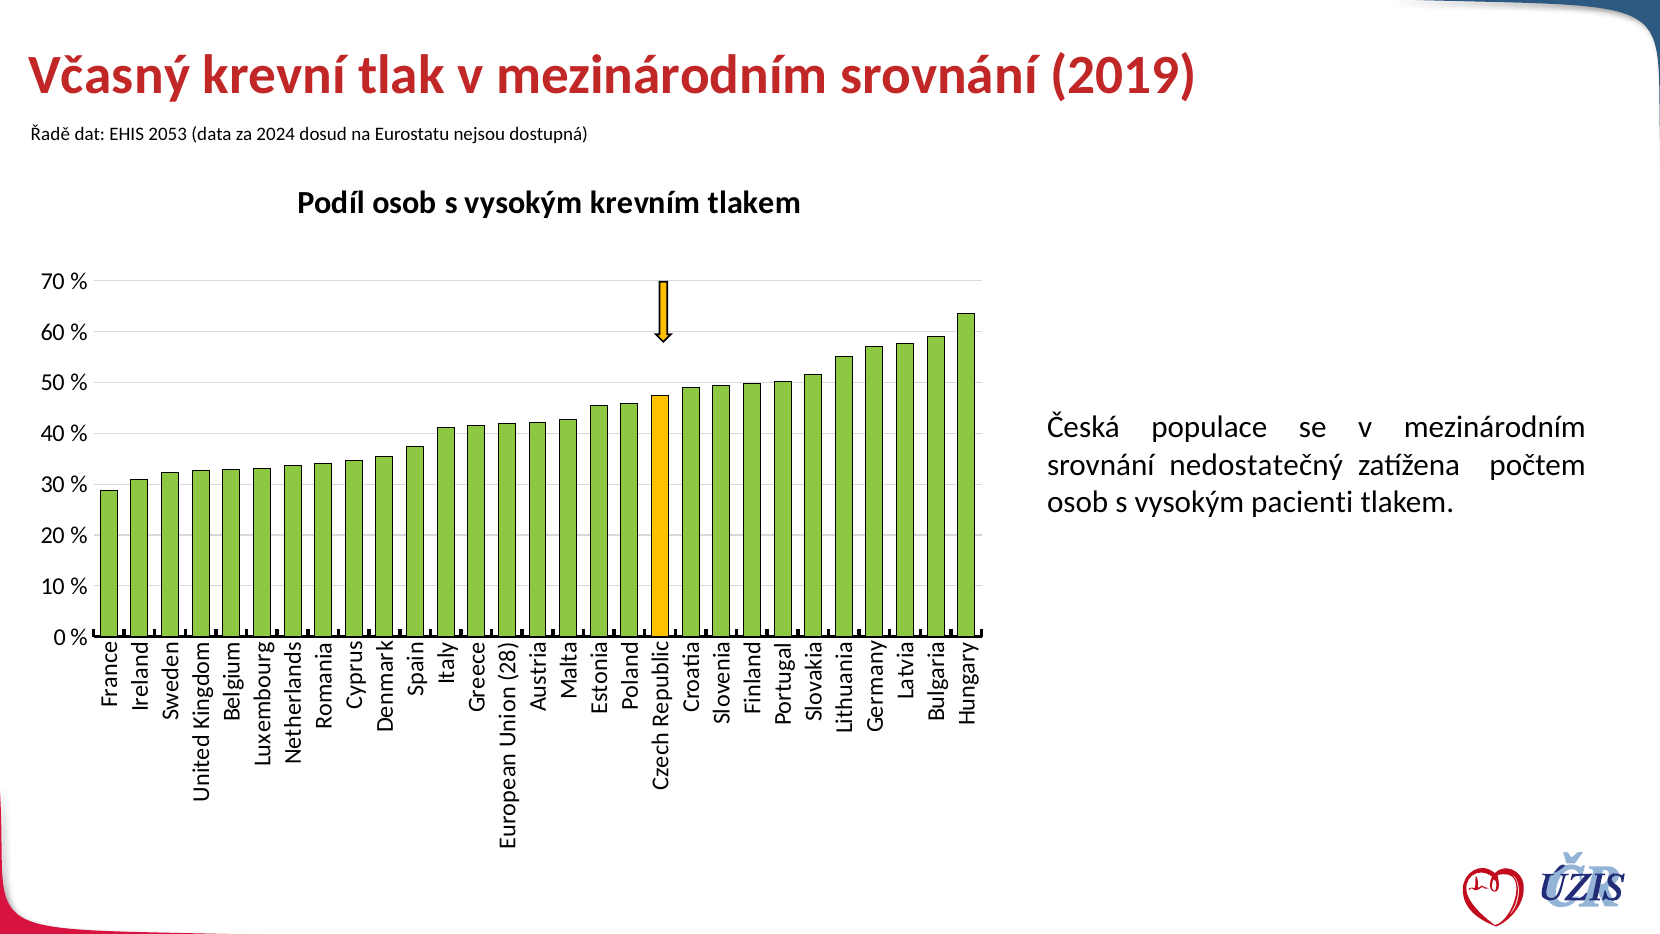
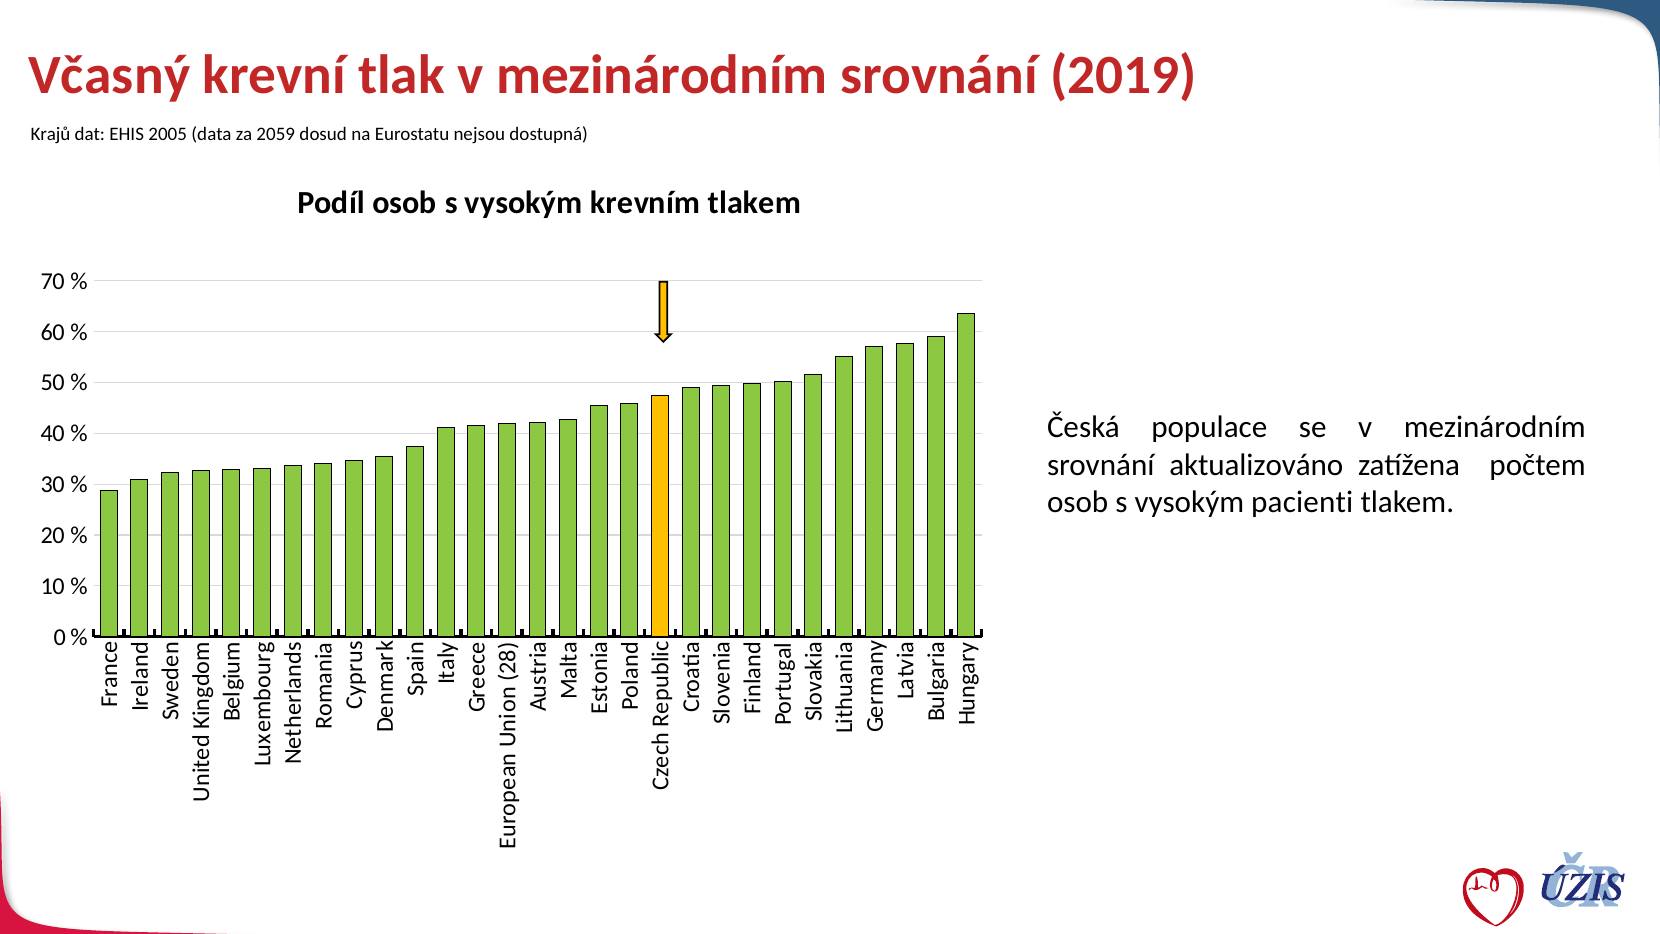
Řadě: Řadě -> Krajů
2053: 2053 -> 2005
2024: 2024 -> 2059
nedostatečný: nedostatečný -> aktualizováno
